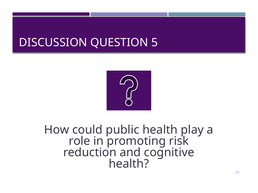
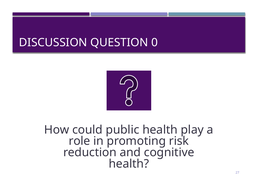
5: 5 -> 0
